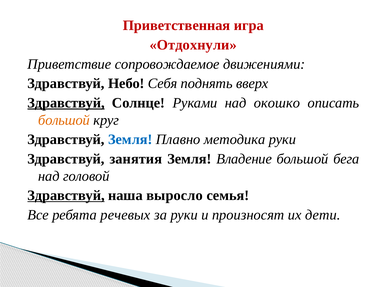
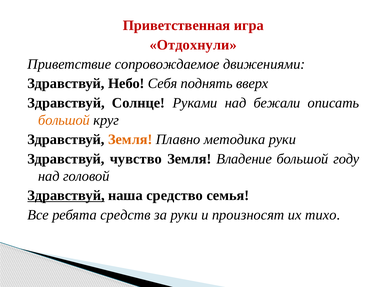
Здравствуй at (66, 103) underline: present -> none
окошко: окошко -> бежали
Земля at (130, 139) colour: blue -> orange
занятия: занятия -> чувство
бега: бега -> году
выросло: выросло -> средство
речевых: речевых -> средств
дети: дети -> тихо
